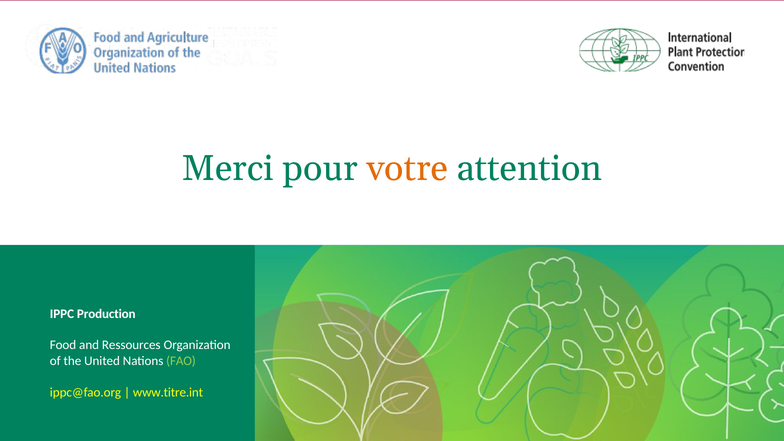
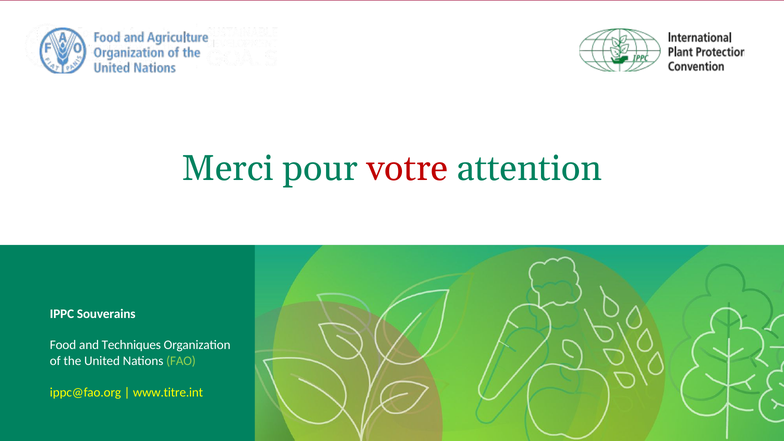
votre colour: orange -> red
Production: Production -> Souverains
Ressources: Ressources -> Techniques
